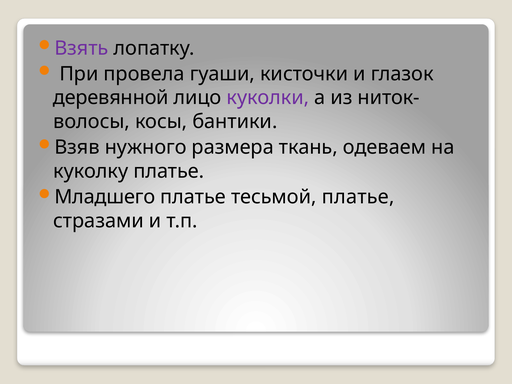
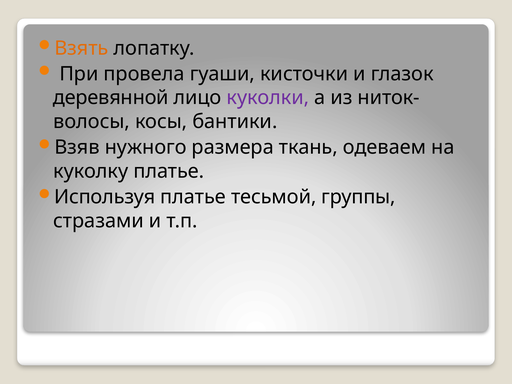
Взять colour: purple -> orange
Младшего: Младшего -> Используя
тесьмой платье: платье -> группы
